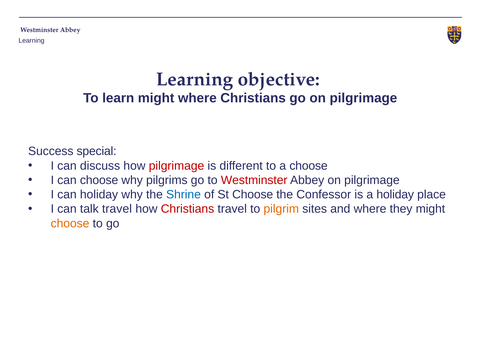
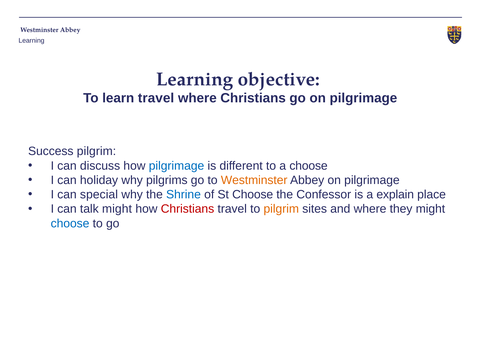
learn might: might -> travel
Success special: special -> pilgrim
pilgrimage at (177, 166) colour: red -> blue
can choose: choose -> holiday
Westminster at (254, 180) colour: red -> orange
can holiday: holiday -> special
a holiday: holiday -> explain
talk travel: travel -> might
choose at (70, 223) colour: orange -> blue
